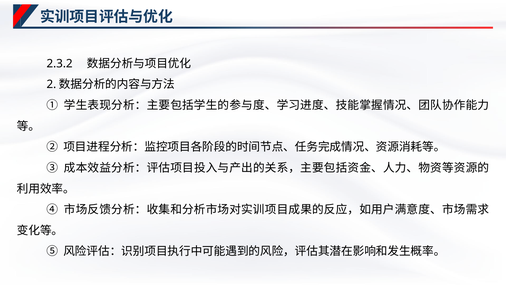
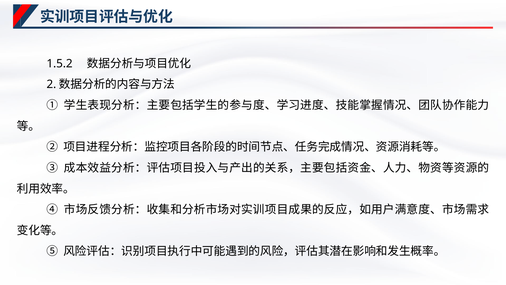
2.3.2: 2.3.2 -> 1.5.2
